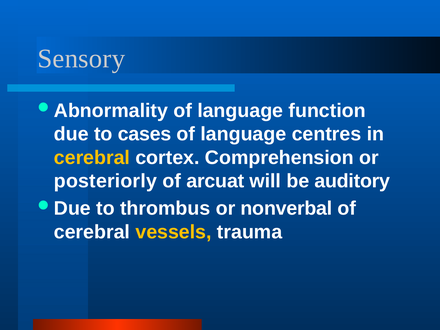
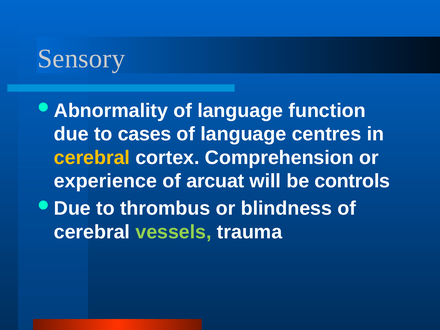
posteriorly: posteriorly -> experience
auditory: auditory -> controls
nonverbal: nonverbal -> blindness
vessels colour: yellow -> light green
